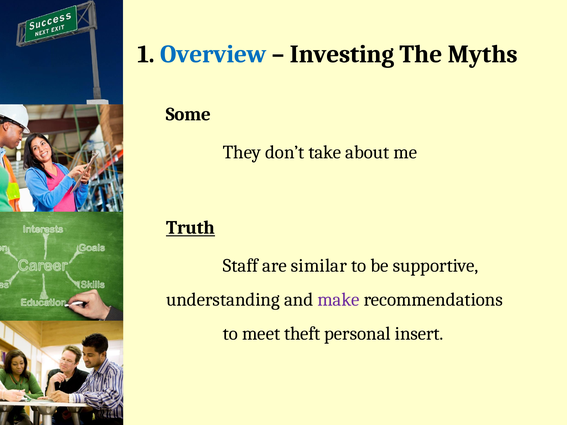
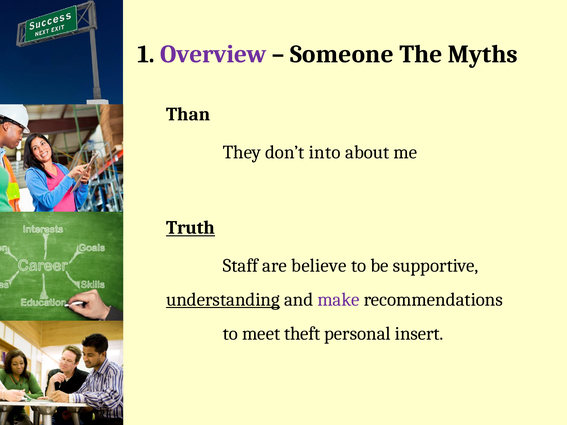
Overview colour: blue -> purple
Investing: Investing -> Someone
Some: Some -> Than
take: take -> into
similar: similar -> believe
understanding underline: none -> present
